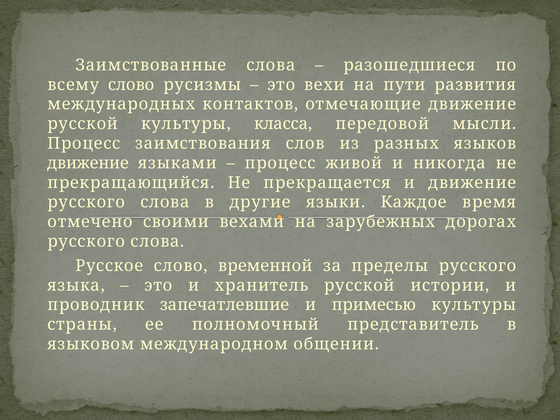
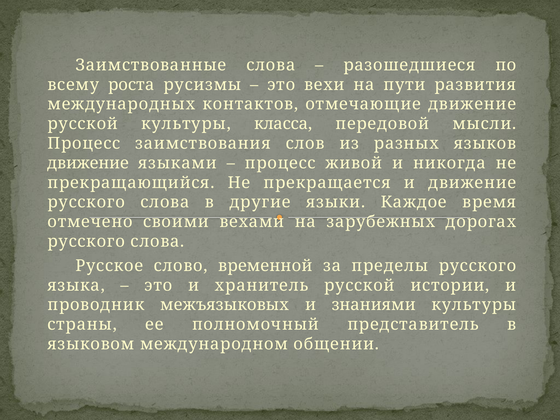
всему слово: слово -> роста
запечатлевшие: запечатлевшие -> межъязыковых
примесью: примесью -> знаниями
